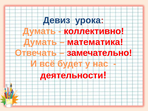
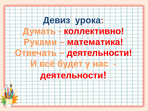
Думать at (40, 42): Думать -> Руками
замечательно at (99, 53): замечательно -> деятельности
